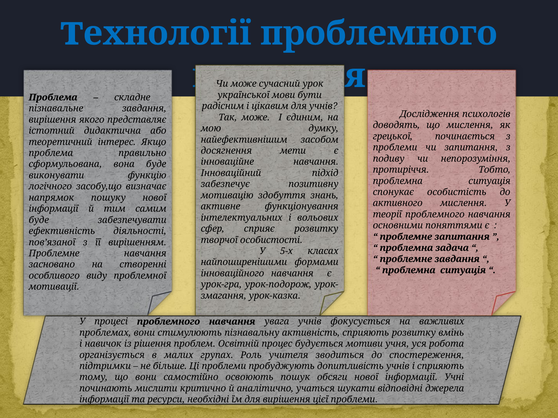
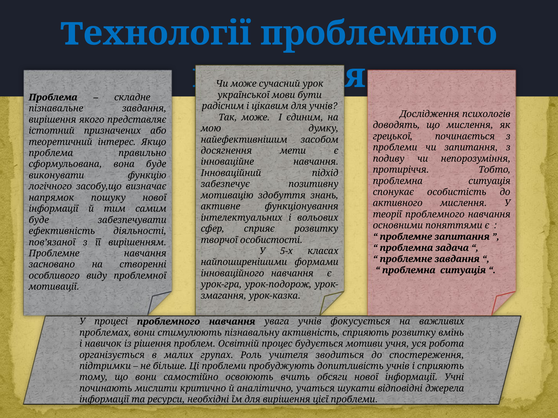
дидактична: дидактична -> призначених
пошук: пошук -> вчить
